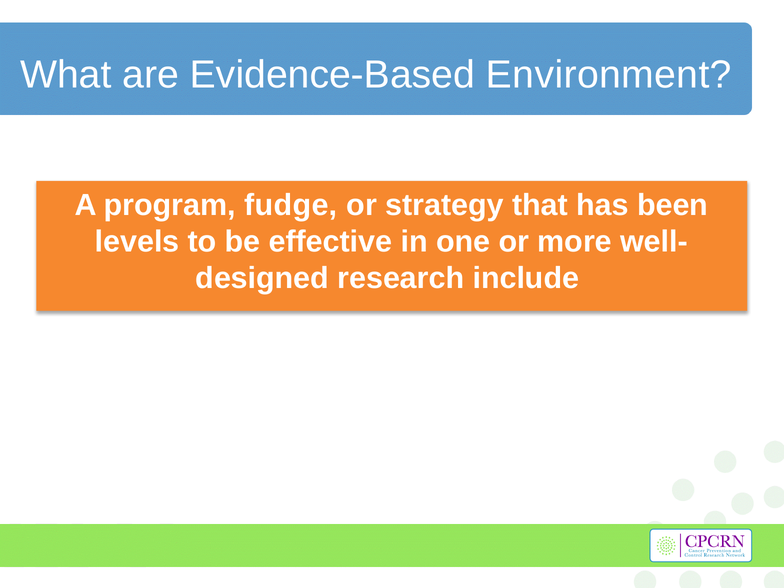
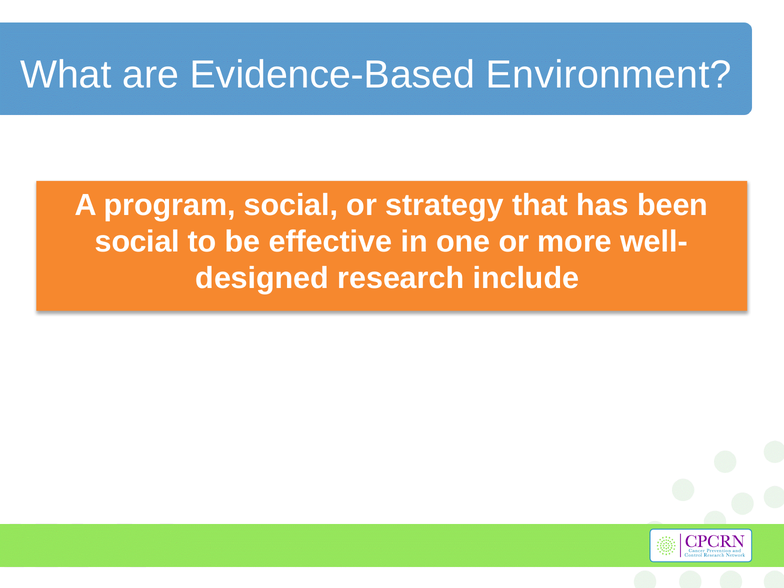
program fudge: fudge -> social
levels at (137, 242): levels -> social
